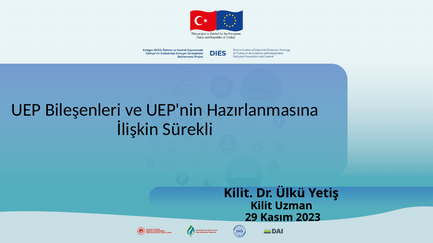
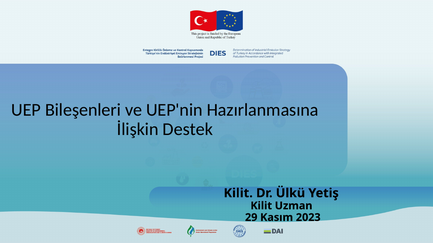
Sürekli: Sürekli -> Destek
